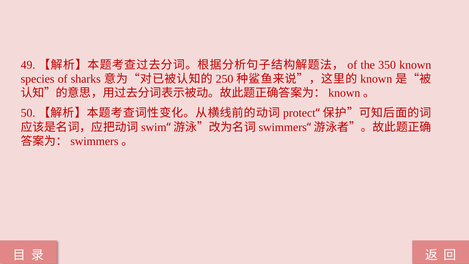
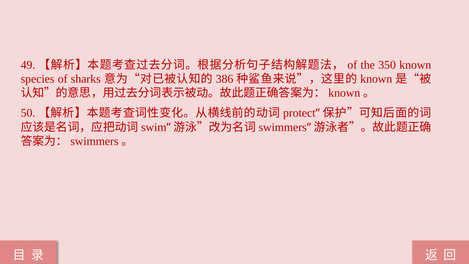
250: 250 -> 386
